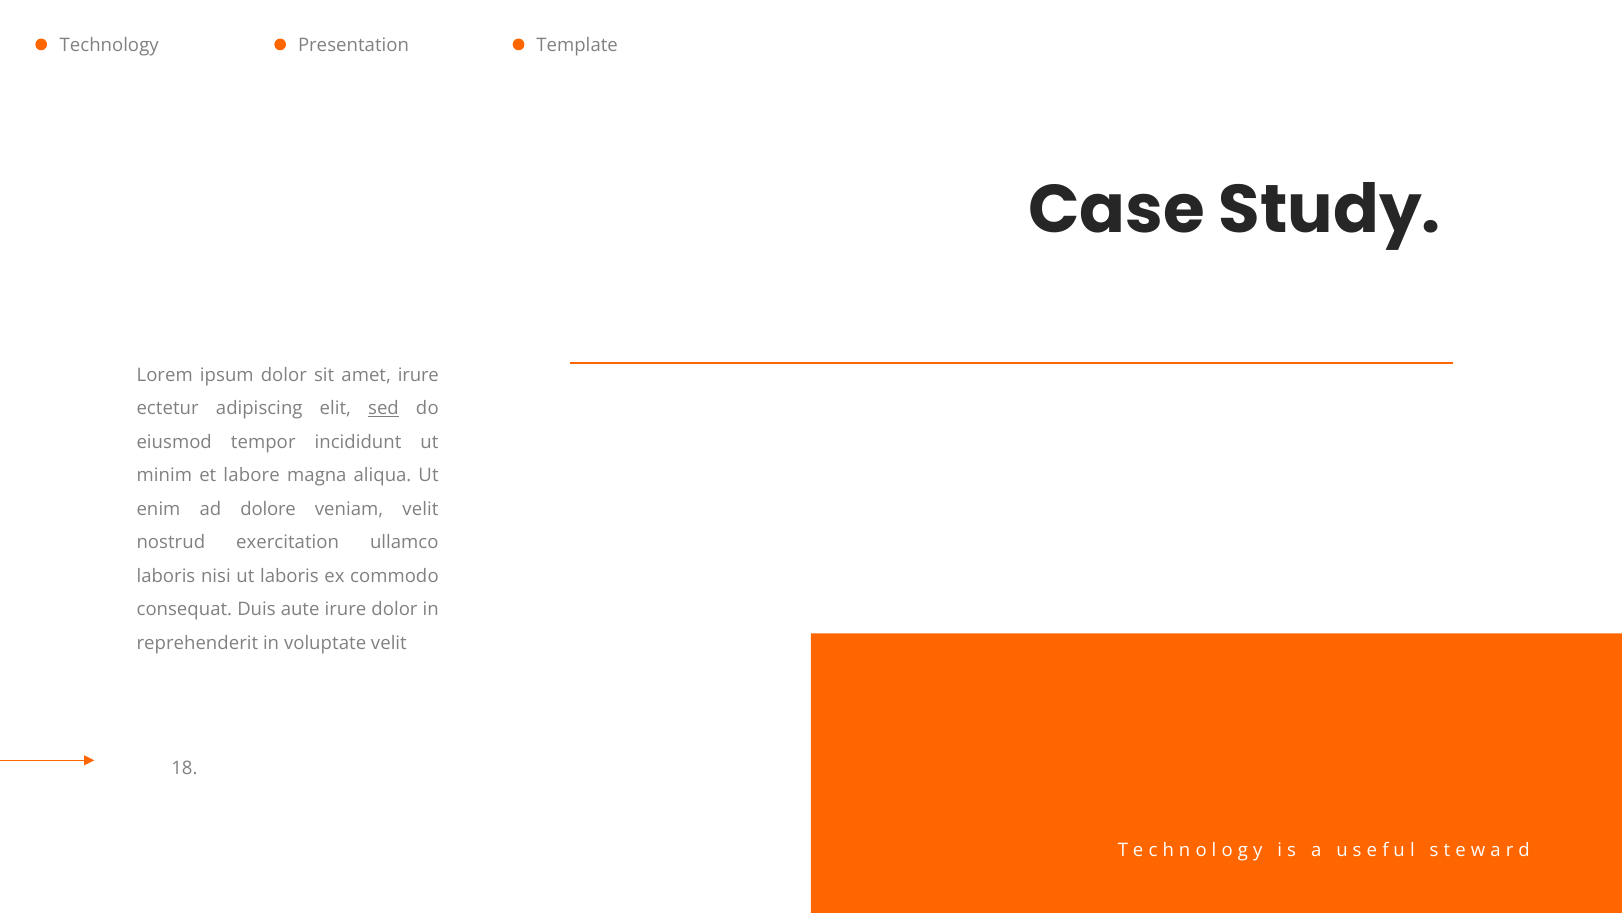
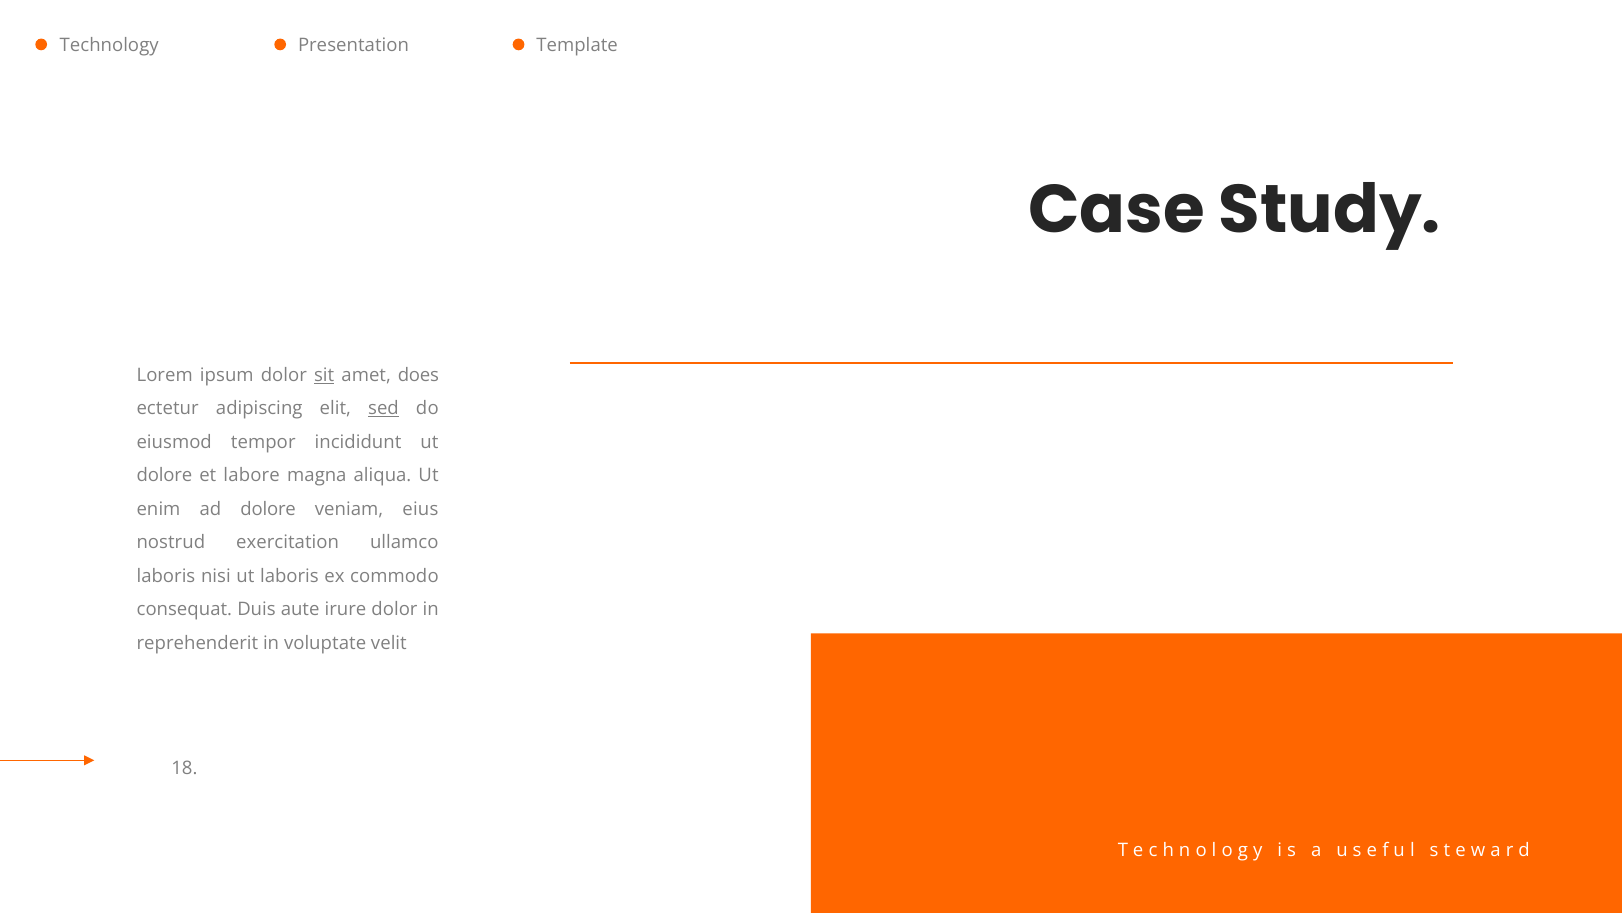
sit underline: none -> present
amet irure: irure -> does
minim at (164, 475): minim -> dolore
veniam velit: velit -> eius
